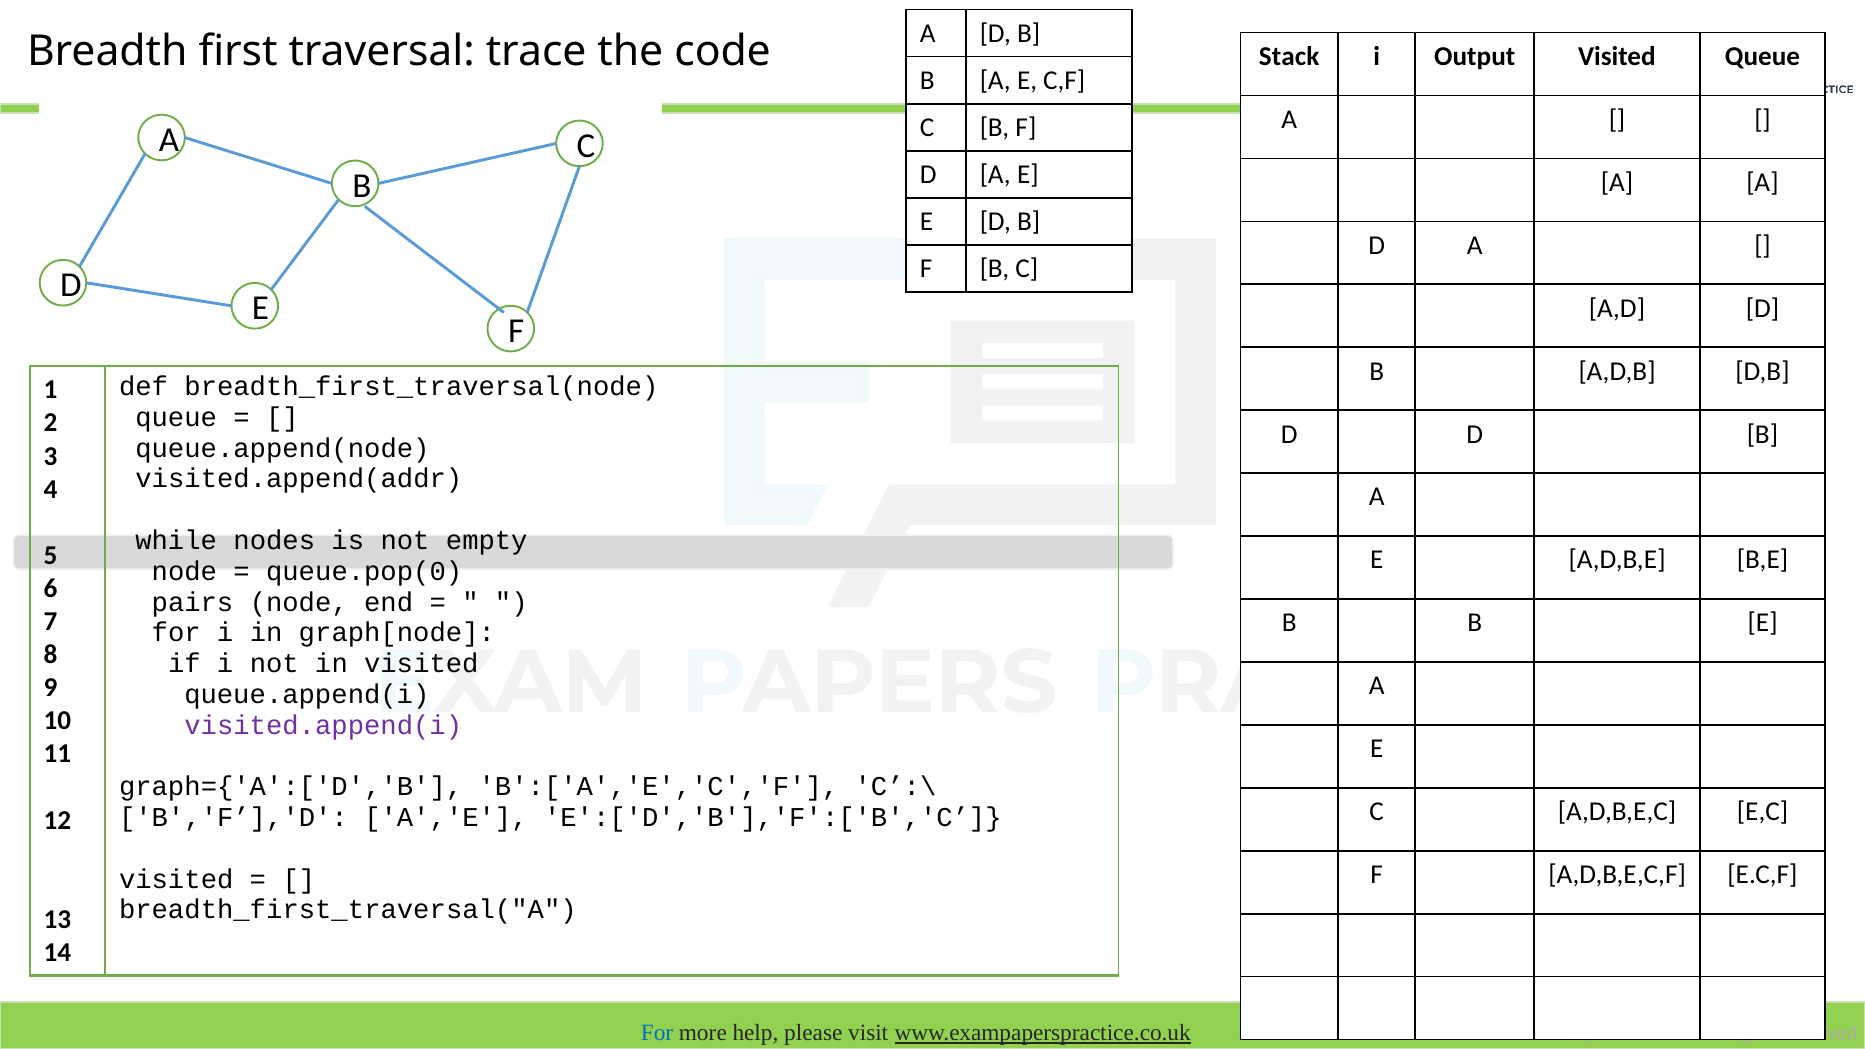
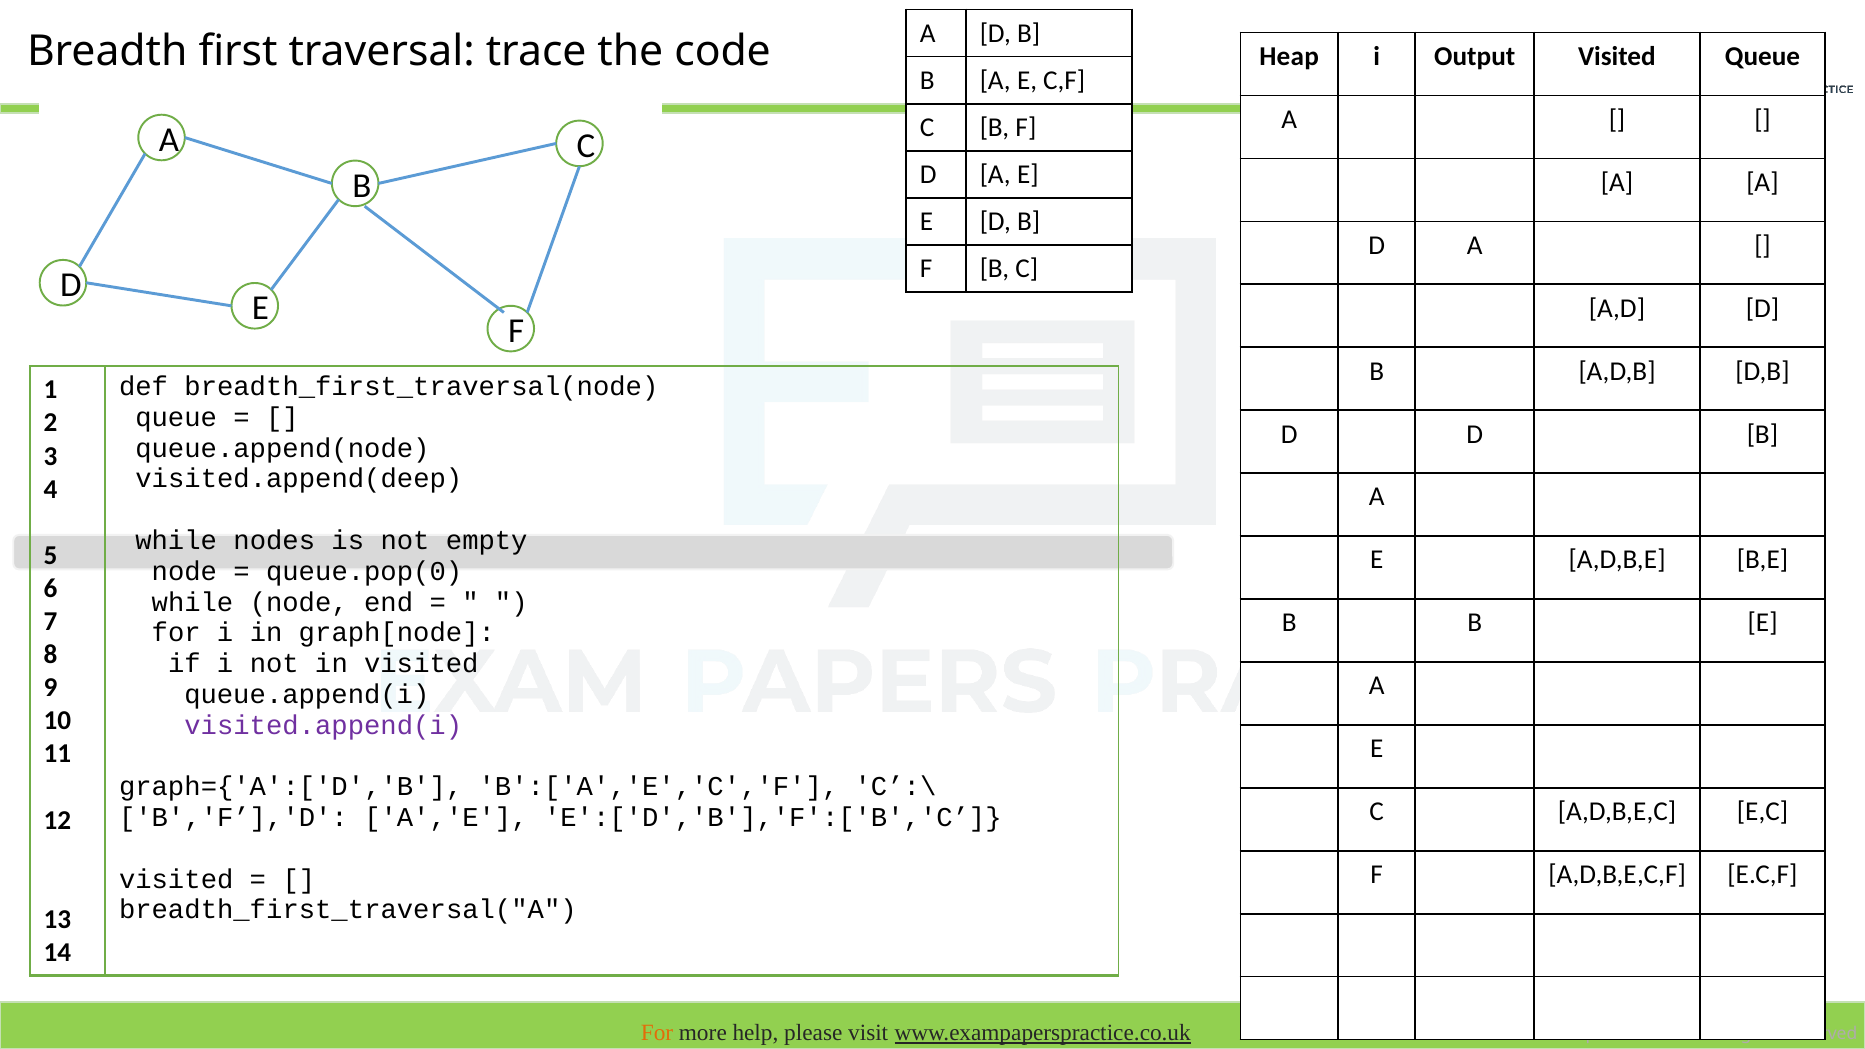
Stack: Stack -> Heap
visited.append(addr: visited.append(addr -> visited.append(deep
pairs at (192, 602): pairs -> while
For at (657, 1033) colour: blue -> orange
